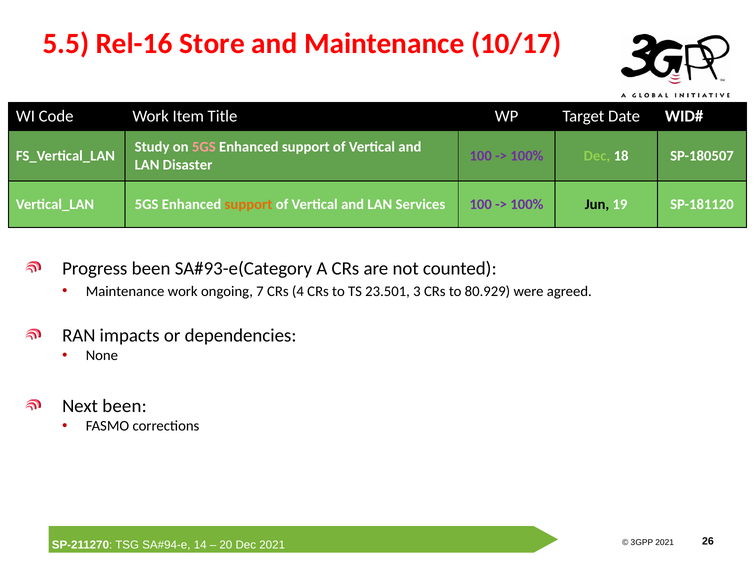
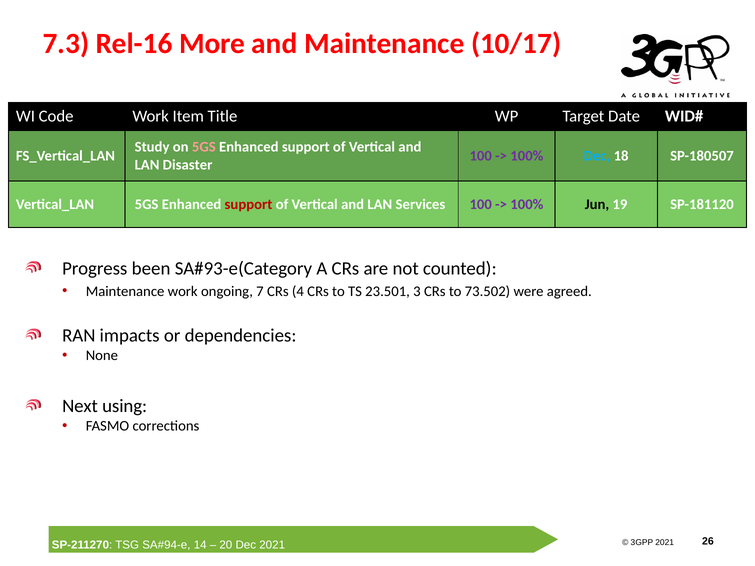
5.5: 5.5 -> 7.3
Store: Store -> More
Dec at (597, 156) colour: light green -> light blue
support at (249, 205) colour: orange -> red
80.929: 80.929 -> 73.502
Next been: been -> using
